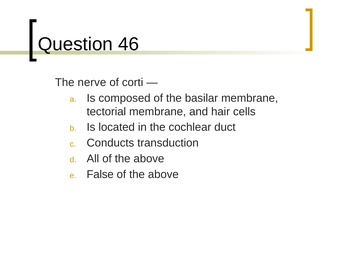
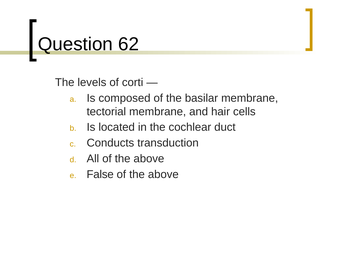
46: 46 -> 62
nerve: nerve -> levels
